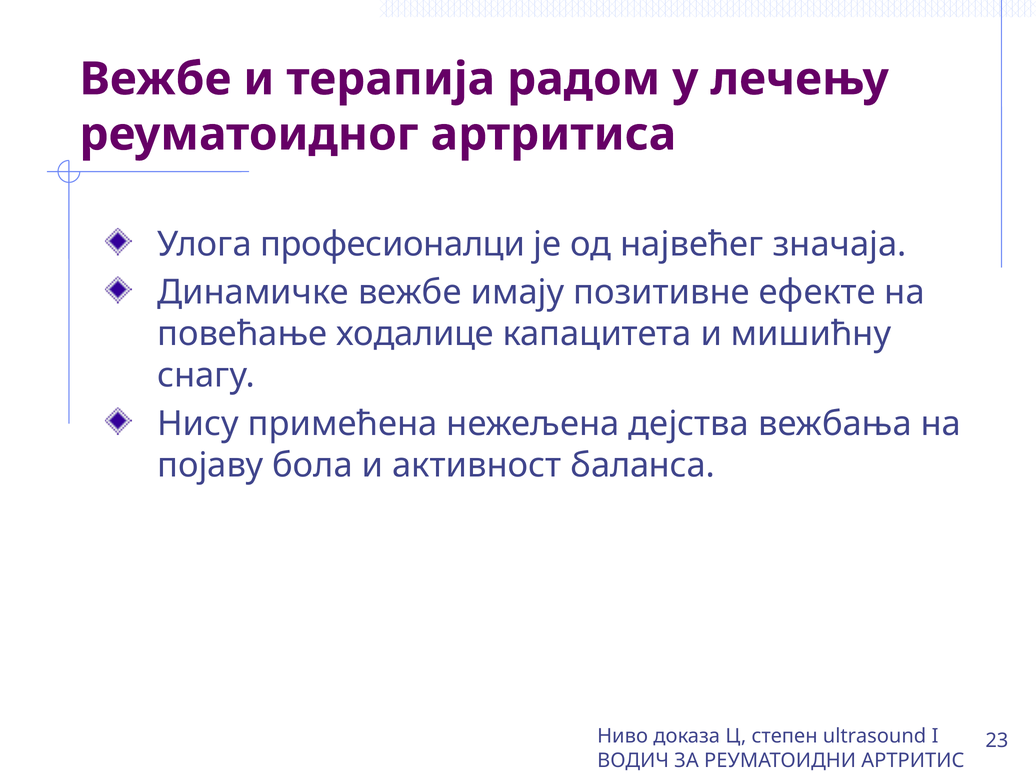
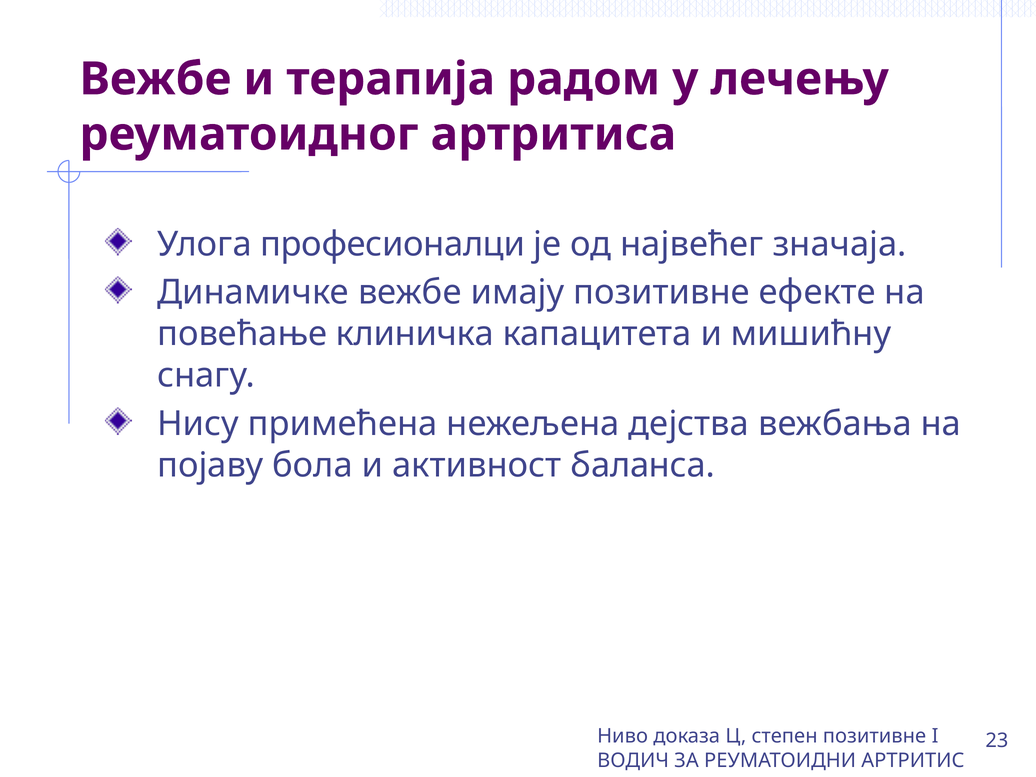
ходалице: ходалице -> клиничка
степен ultrasound: ultrasound -> позитивне
